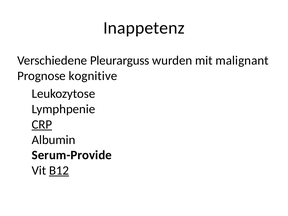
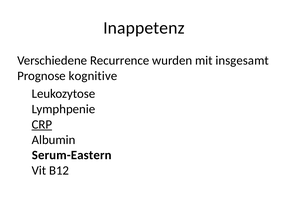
Pleurarguss: Pleurarguss -> Recurrence
malignant: malignant -> insgesamt
Serum-Provide: Serum-Provide -> Serum-Eastern
B12 underline: present -> none
